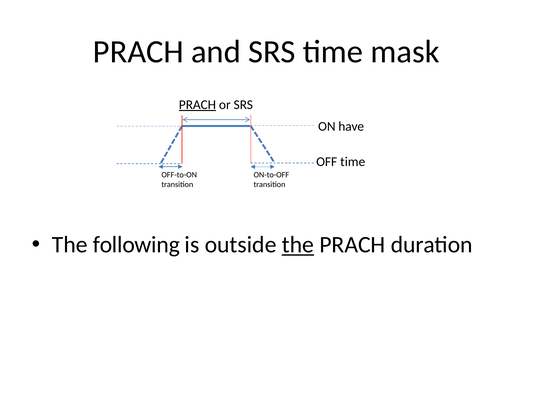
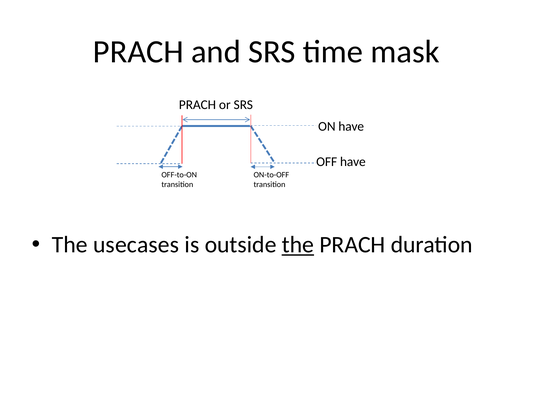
PRACH at (197, 105) underline: present -> none
OFF time: time -> have
following: following -> usecases
